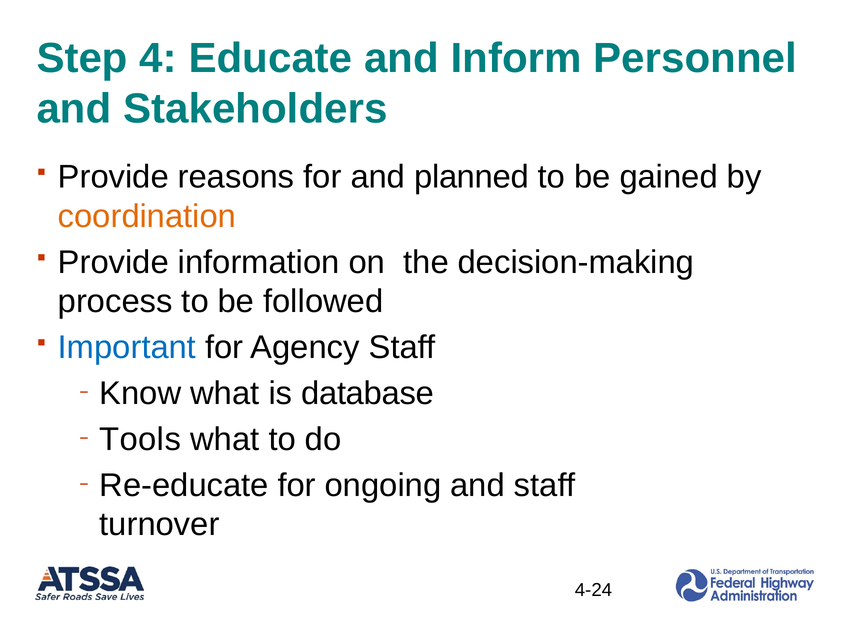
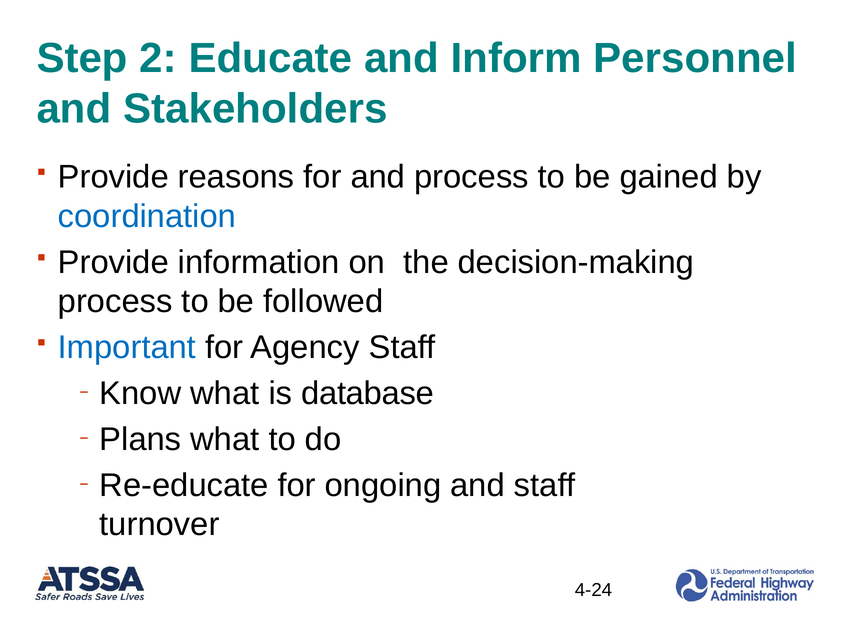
4: 4 -> 2
and planned: planned -> process
coordination colour: orange -> blue
Tools: Tools -> Plans
